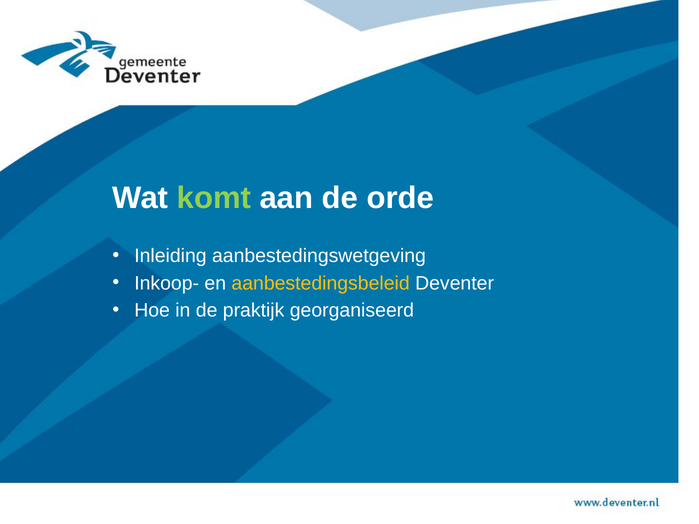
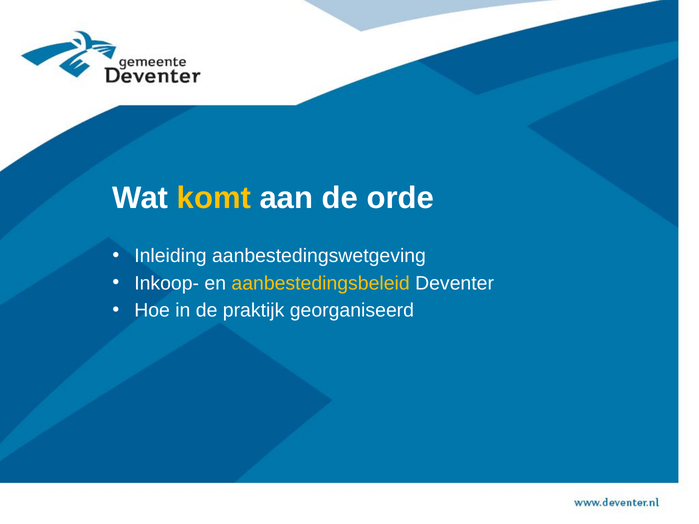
komt colour: light green -> yellow
